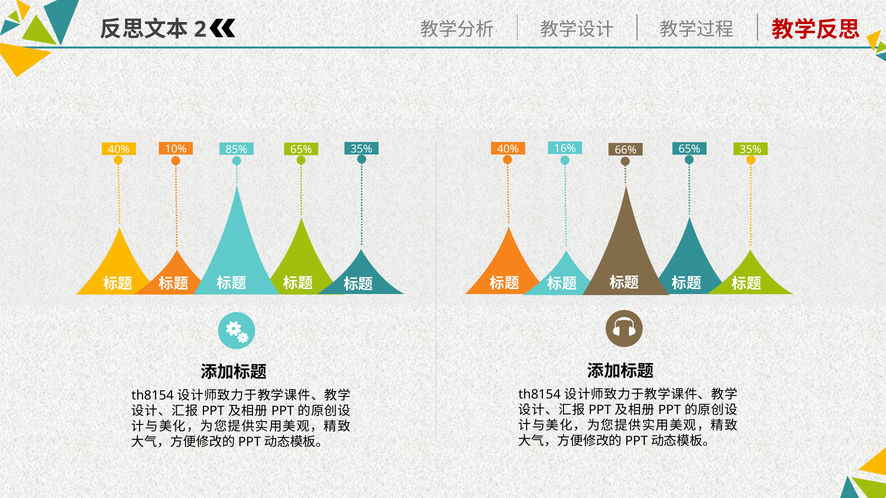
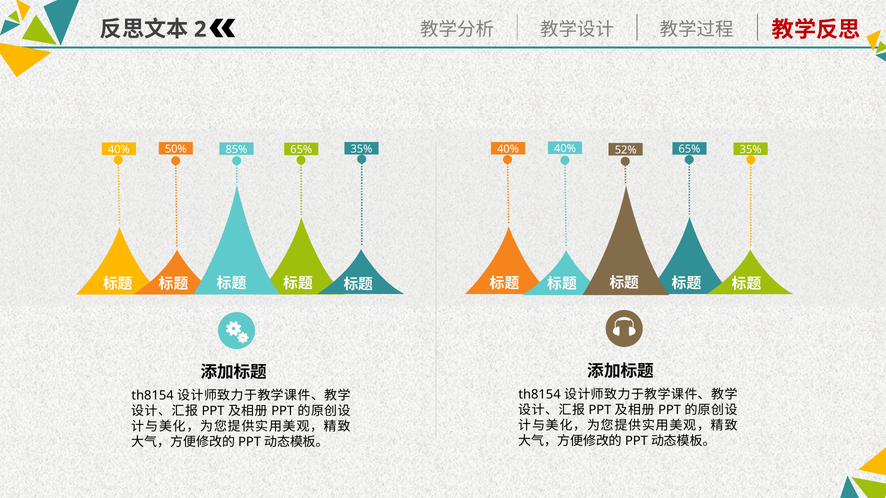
40% 16%: 16% -> 40%
10%: 10% -> 50%
66%: 66% -> 52%
